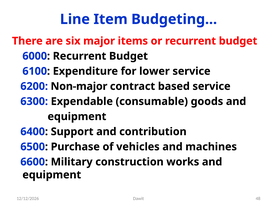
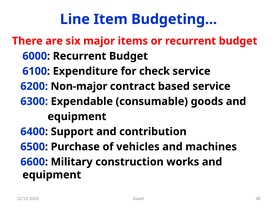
lower: lower -> check
